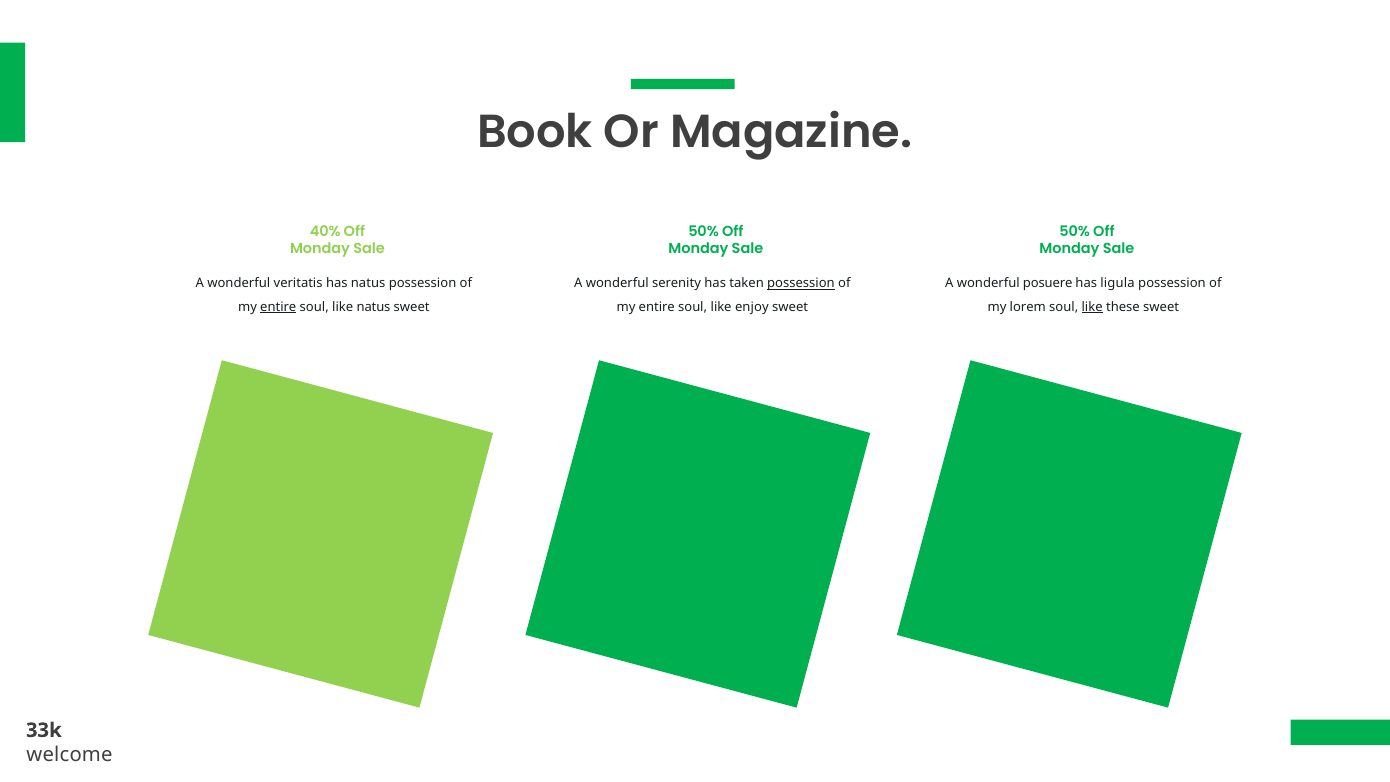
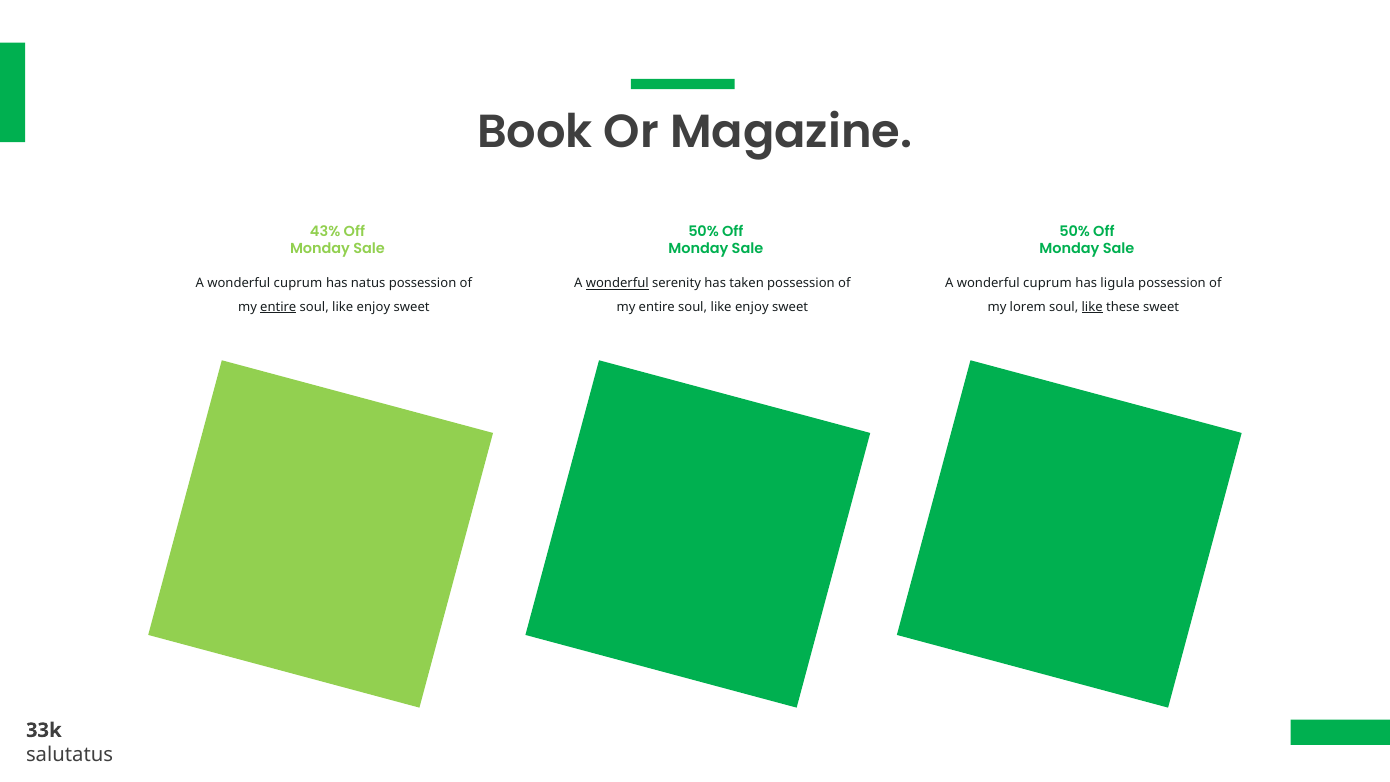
40%: 40% -> 43%
veritatis at (298, 283): veritatis -> cuprum
wonderful at (617, 283) underline: none -> present
possession at (801, 283) underline: present -> none
posuere at (1048, 283): posuere -> cuprum
natus at (374, 307): natus -> enjoy
welcome: welcome -> salutatus
